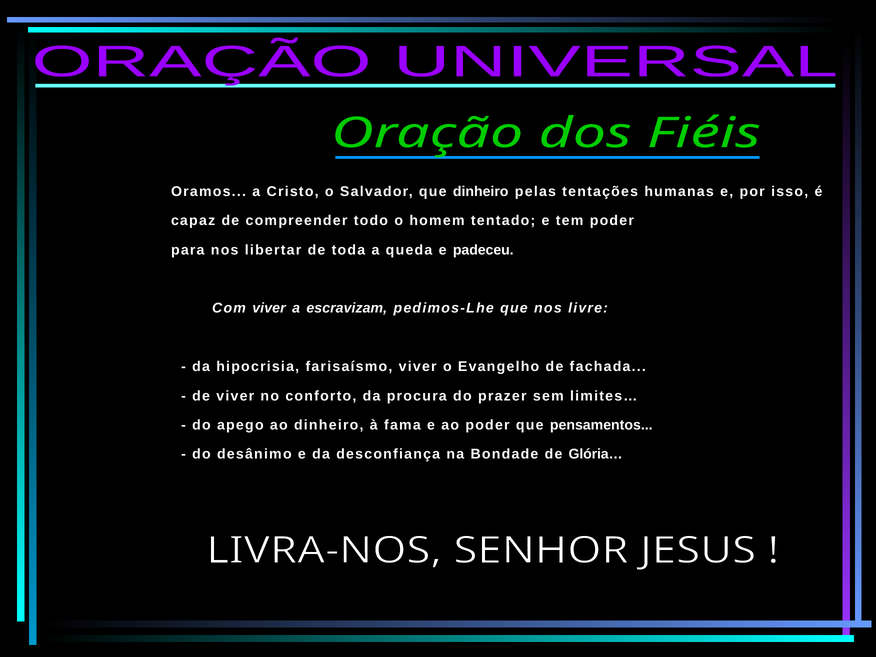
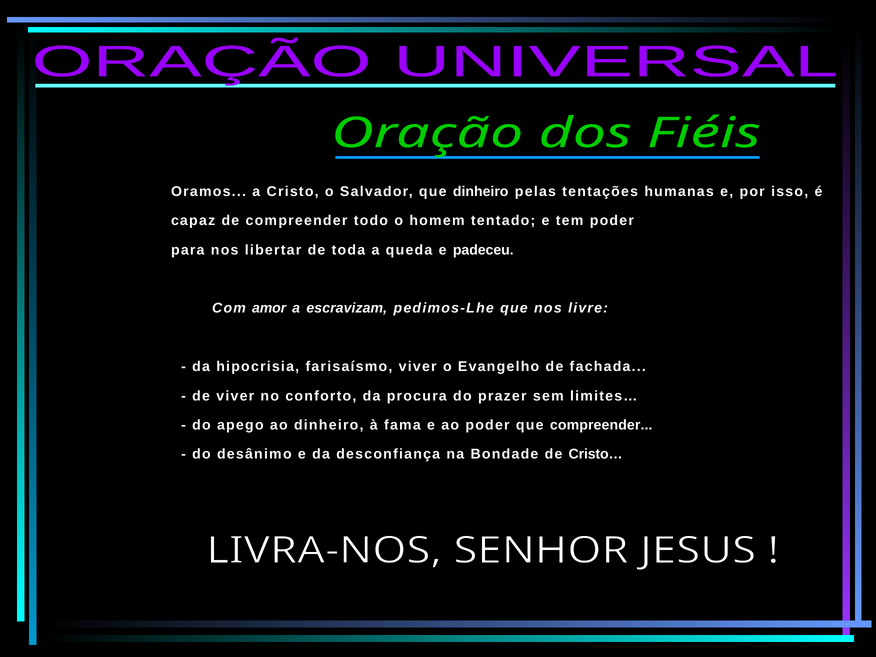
Com viver: viver -> amor
que pensamentos: pensamentos -> compreender
Glória…: Glória… -> Cristo…
